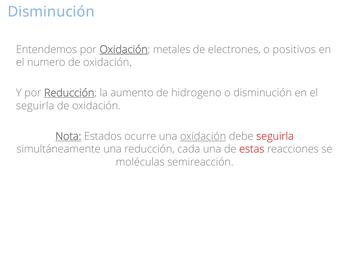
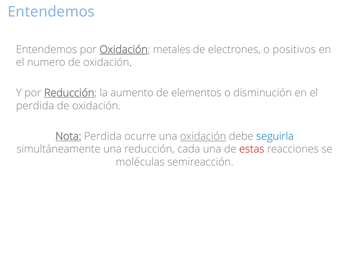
Disminución at (51, 12): Disminución -> Entendemos
hidrogeno: hidrogeno -> elementos
seguirla at (35, 106): seguirla -> perdida
Nota Estados: Estados -> Perdida
seguirla at (275, 136) colour: red -> blue
